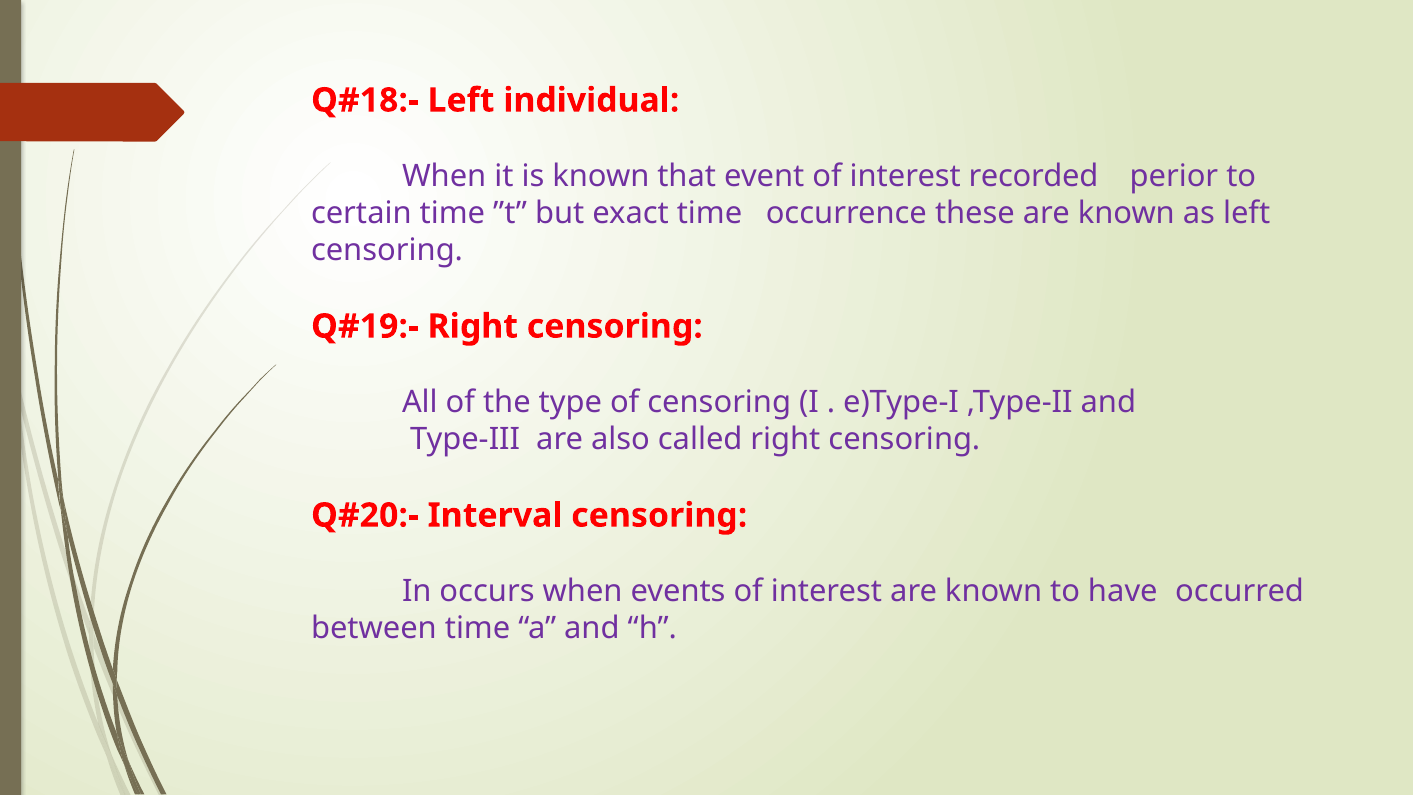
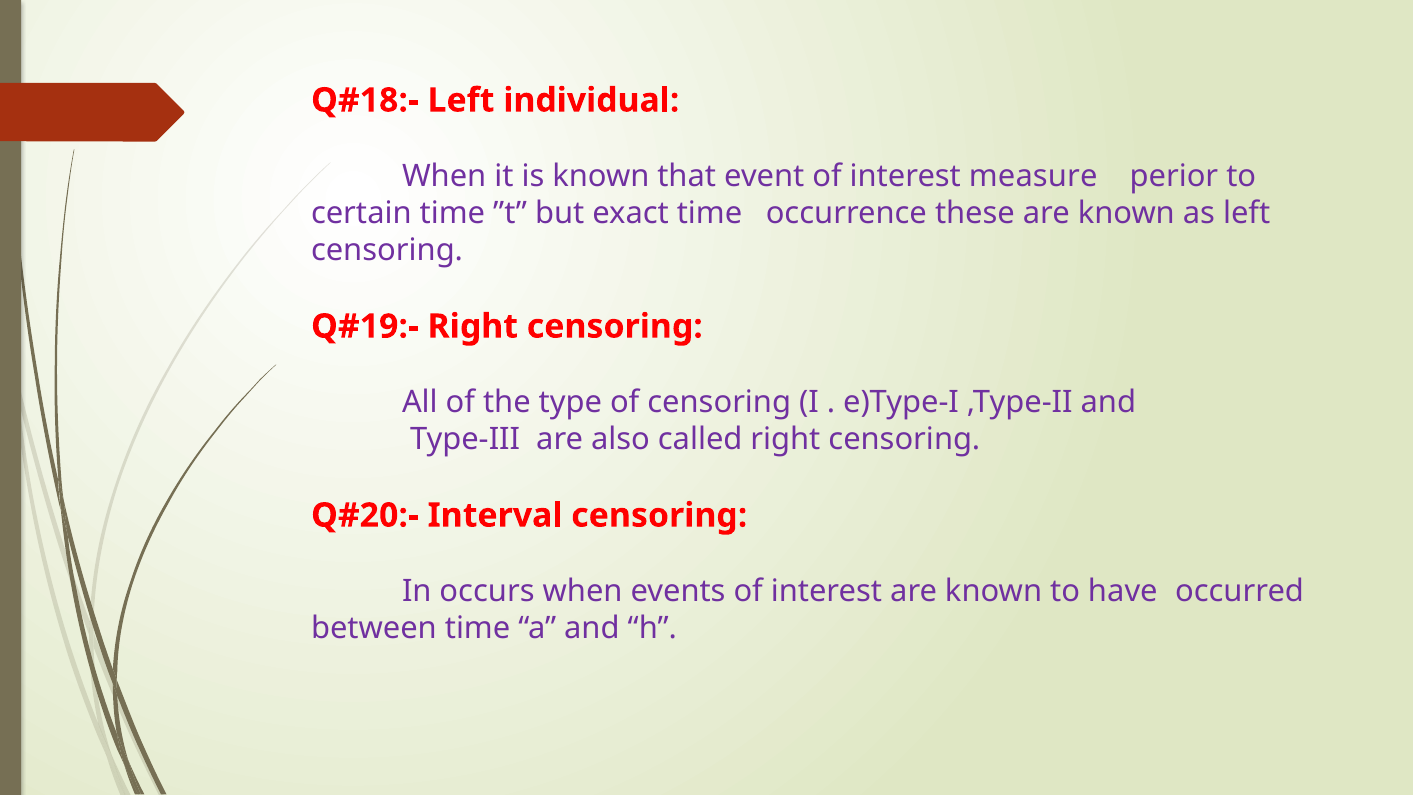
recorded: recorded -> measure
